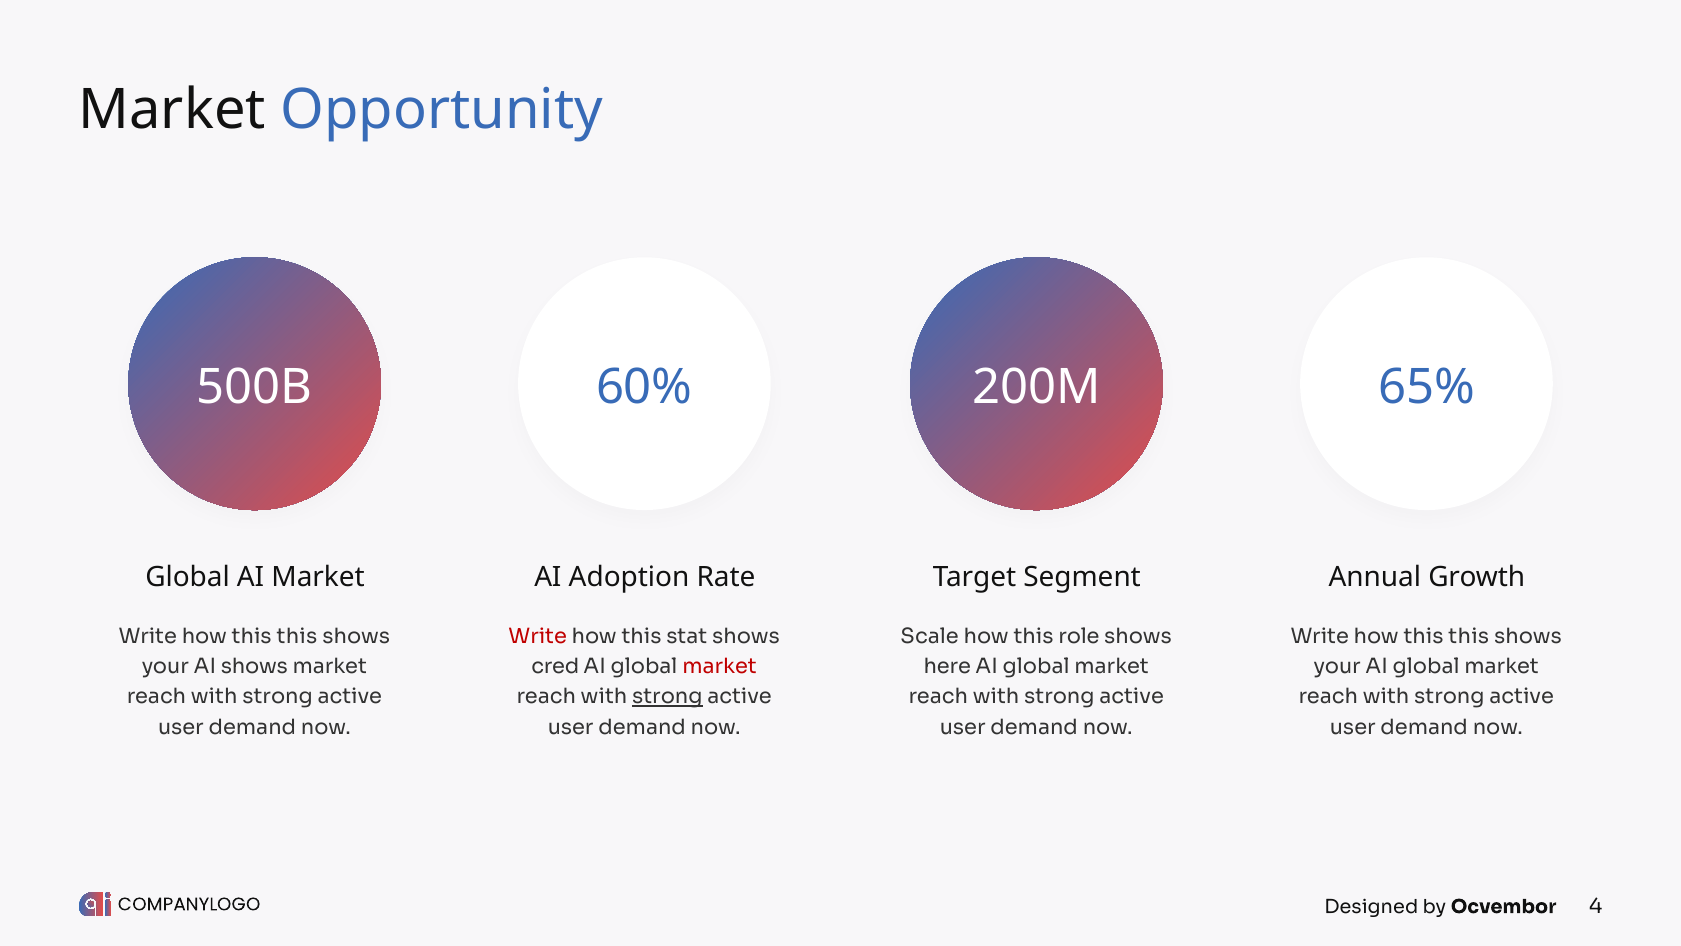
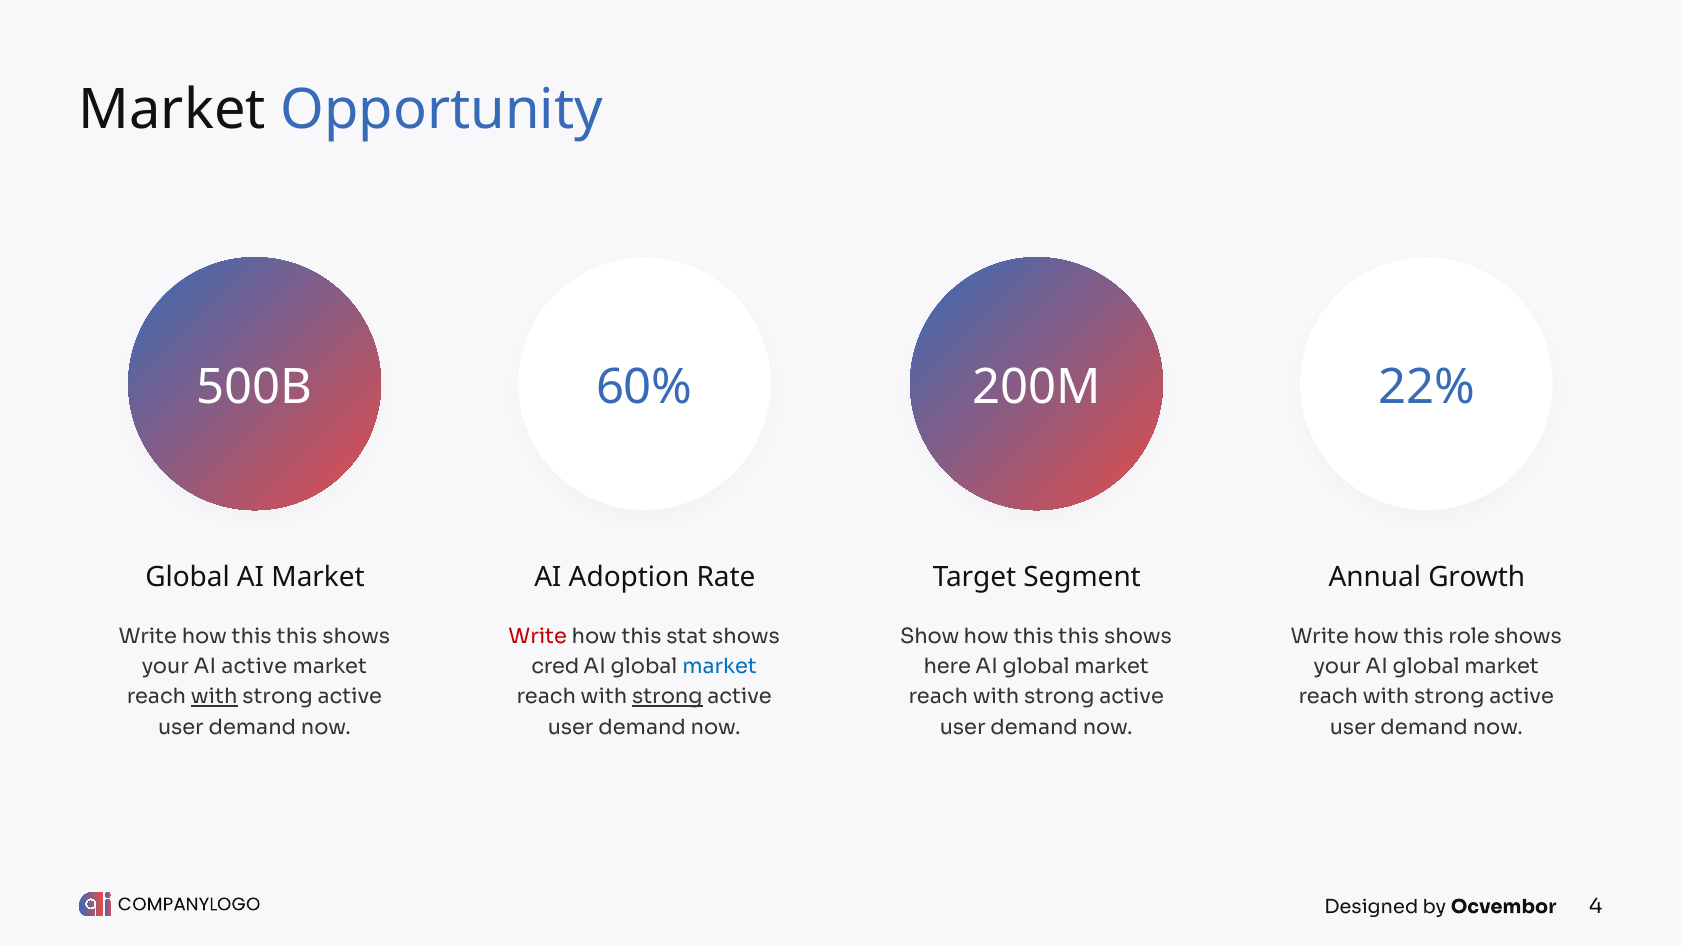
65%: 65% -> 22%
Scale: Scale -> Show
role at (1079, 636): role -> this
this at (1469, 636): this -> role
AI shows: shows -> active
market at (720, 666) colour: red -> blue
with at (214, 697) underline: none -> present
